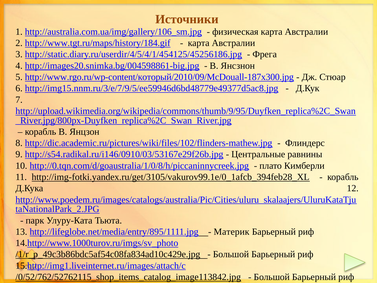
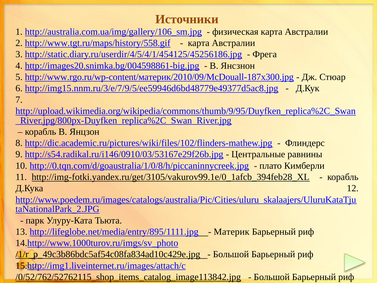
http://www.tgt.ru/maps/history/184.gif: http://www.tgt.ru/maps/history/184.gif -> http://www.tgt.ru/maps/history/558.gif
http://www.rgo.ru/wp-content/который/2010/09/McDouall-187x300.jpg: http://www.rgo.ru/wp-content/который/2010/09/McDouall-187x300.jpg -> http://www.rgo.ru/wp-content/материк/2010/09/McDouall-187x300.jpg
